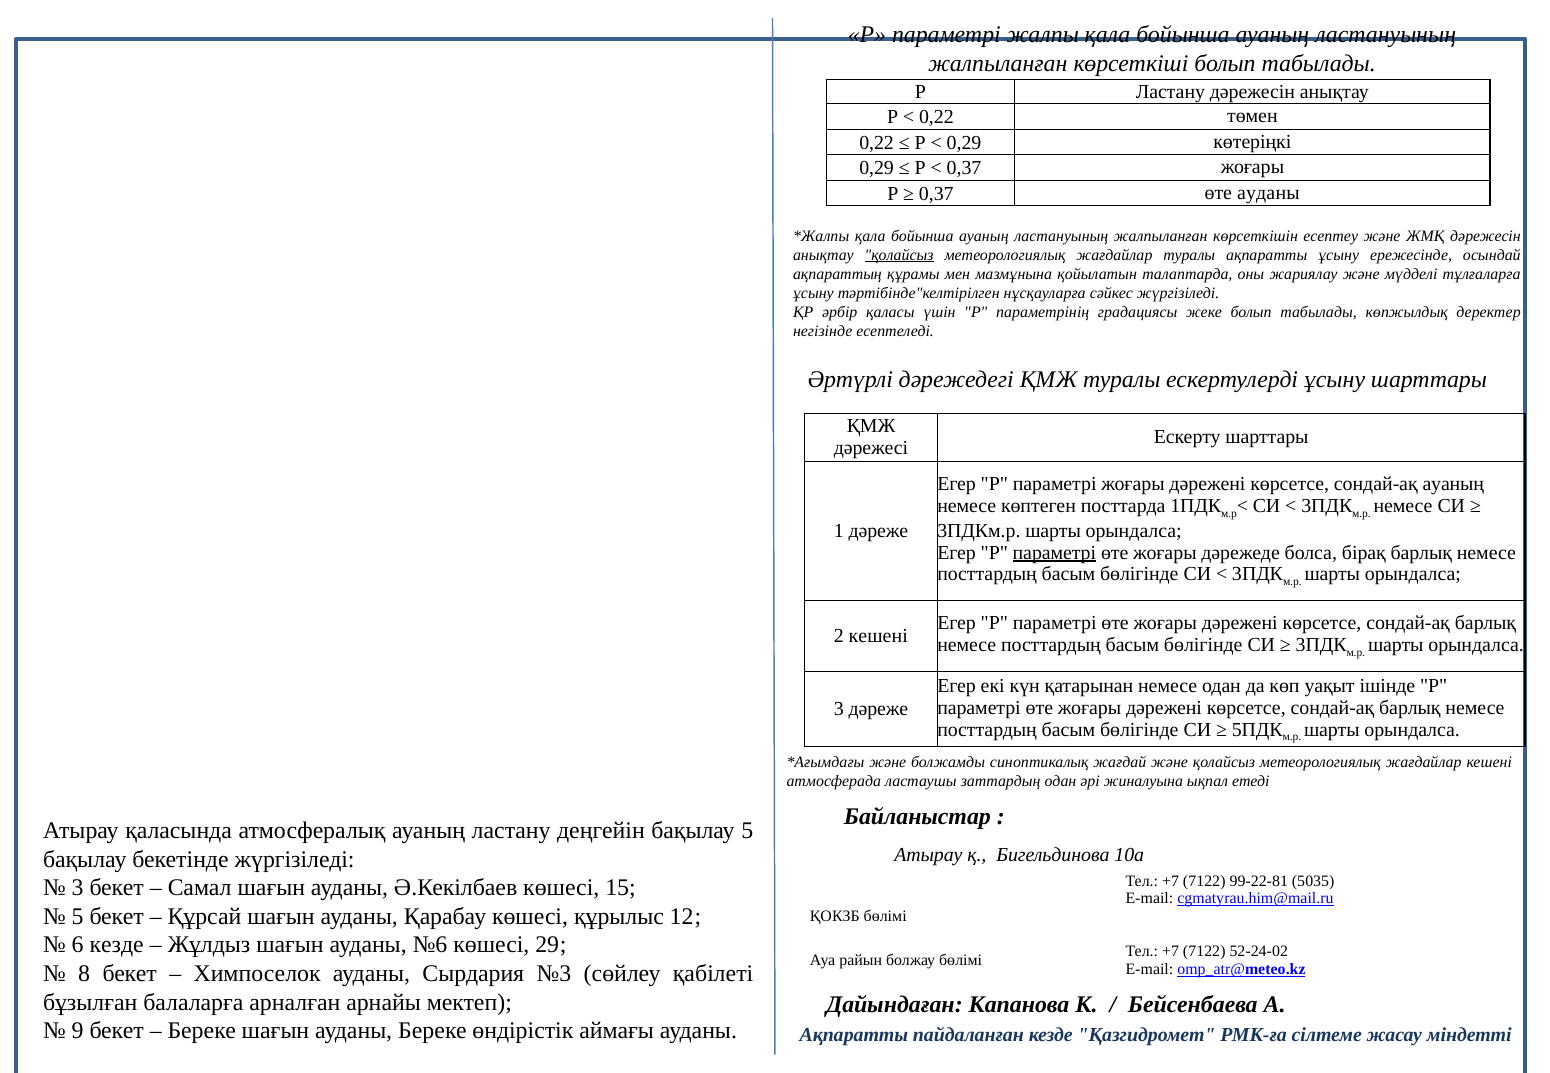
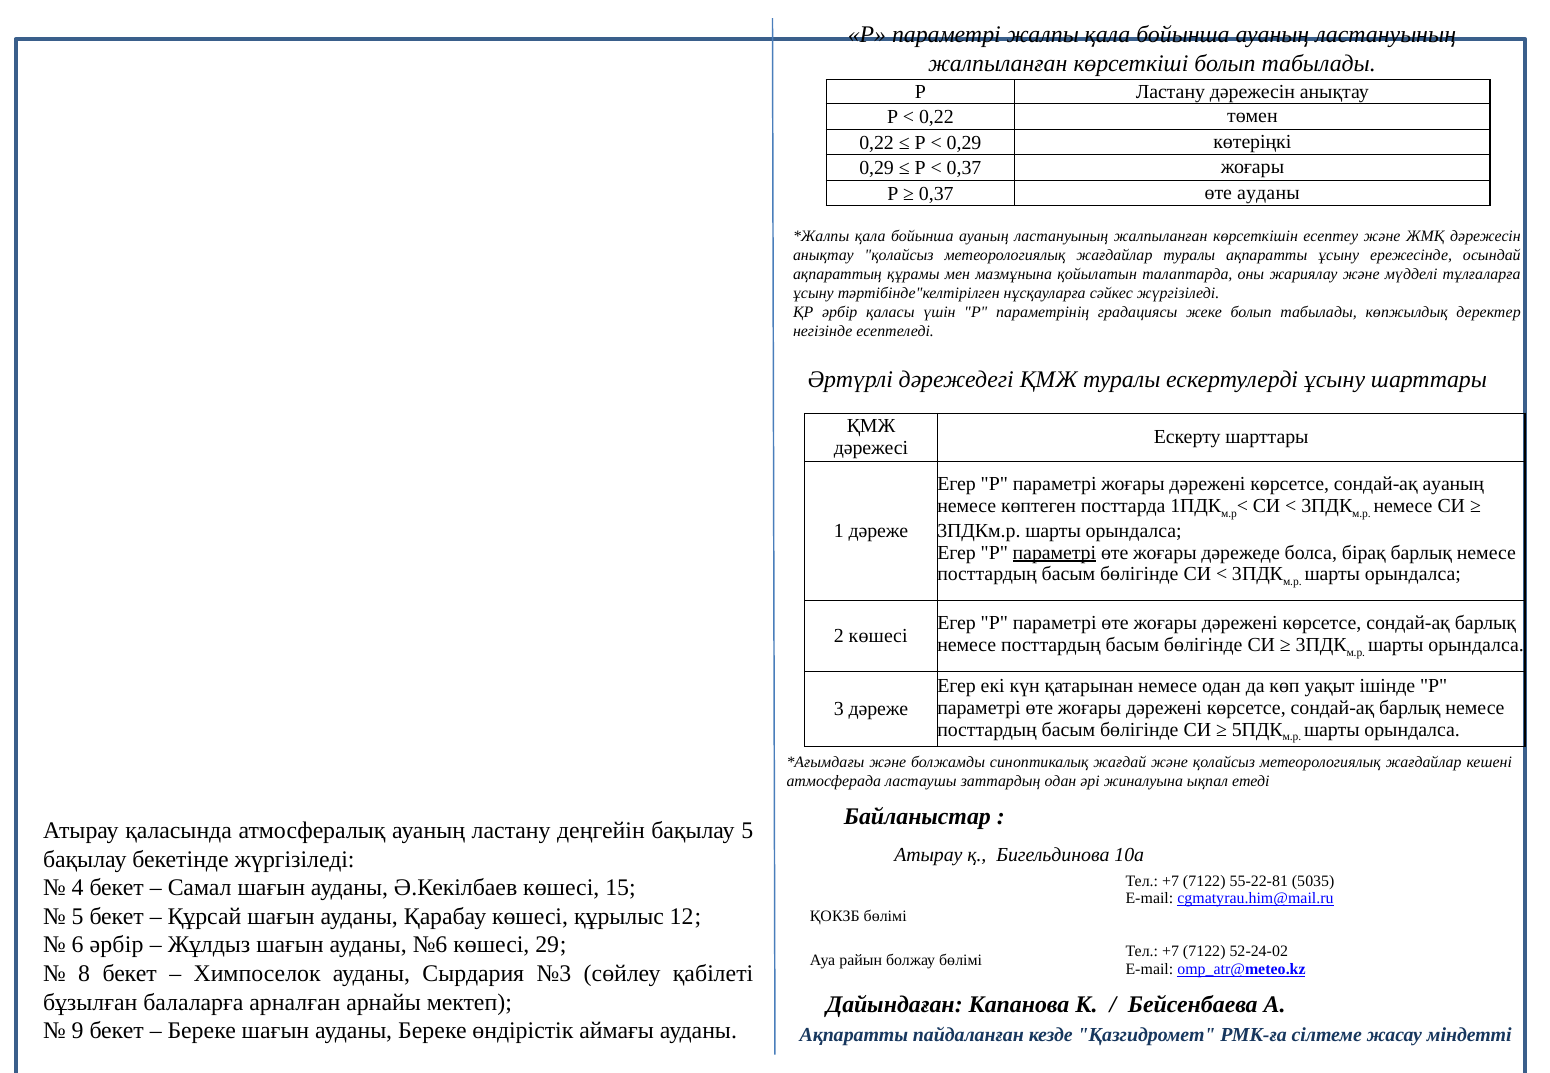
қолайсыз at (899, 255) underline: present -> none
2 кешені: кешені -> көшесі
99-22-81: 99-22-81 -> 55-22-81
3 at (78, 888): 3 -> 4
6 кезде: кезде -> әрбір
